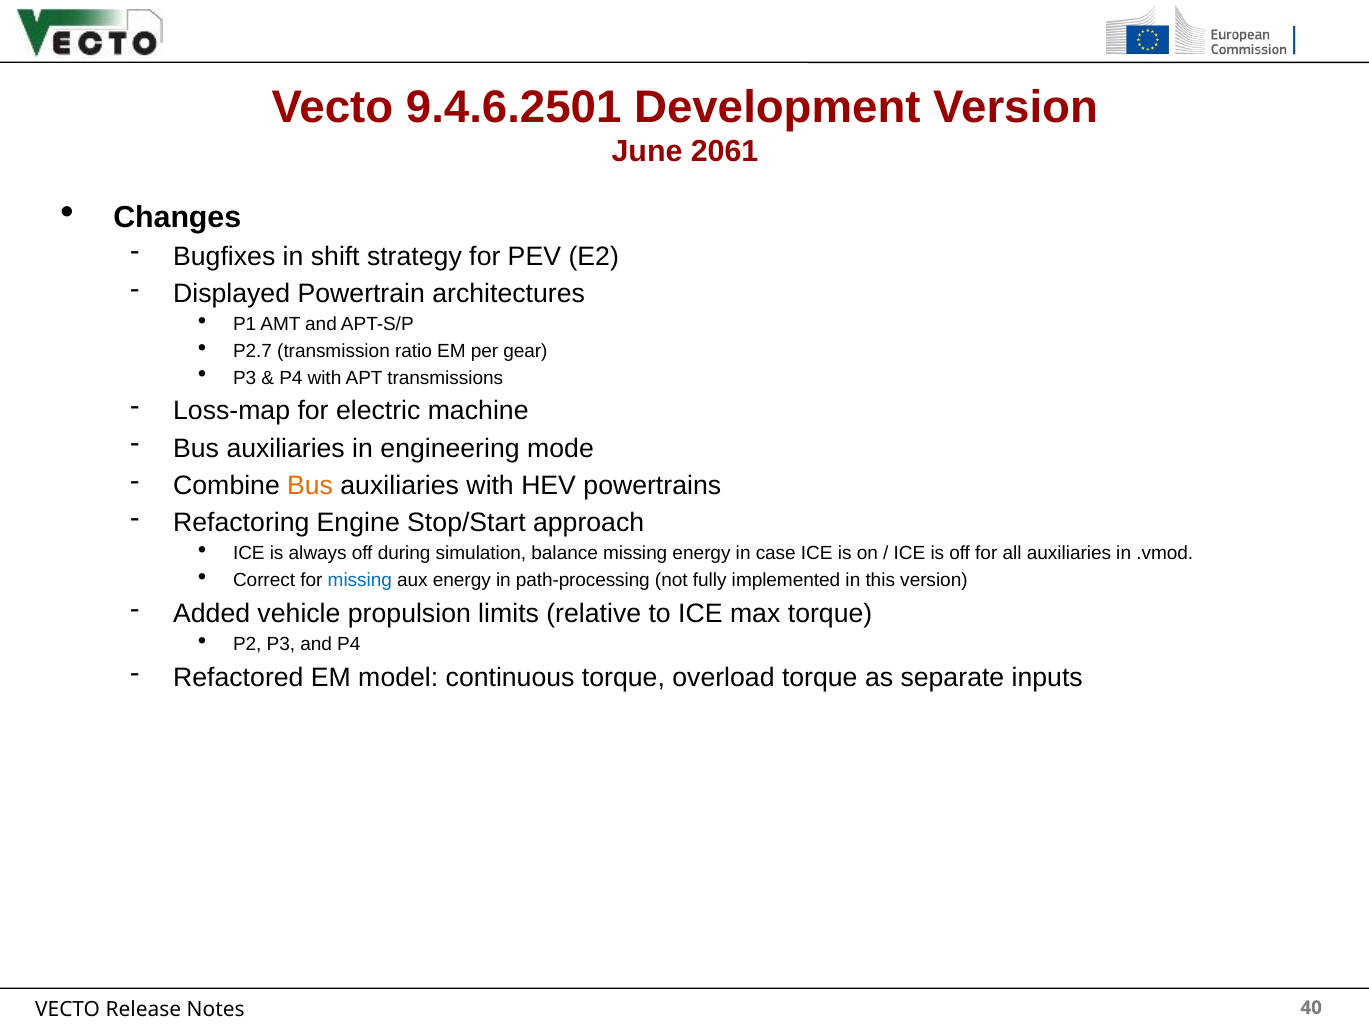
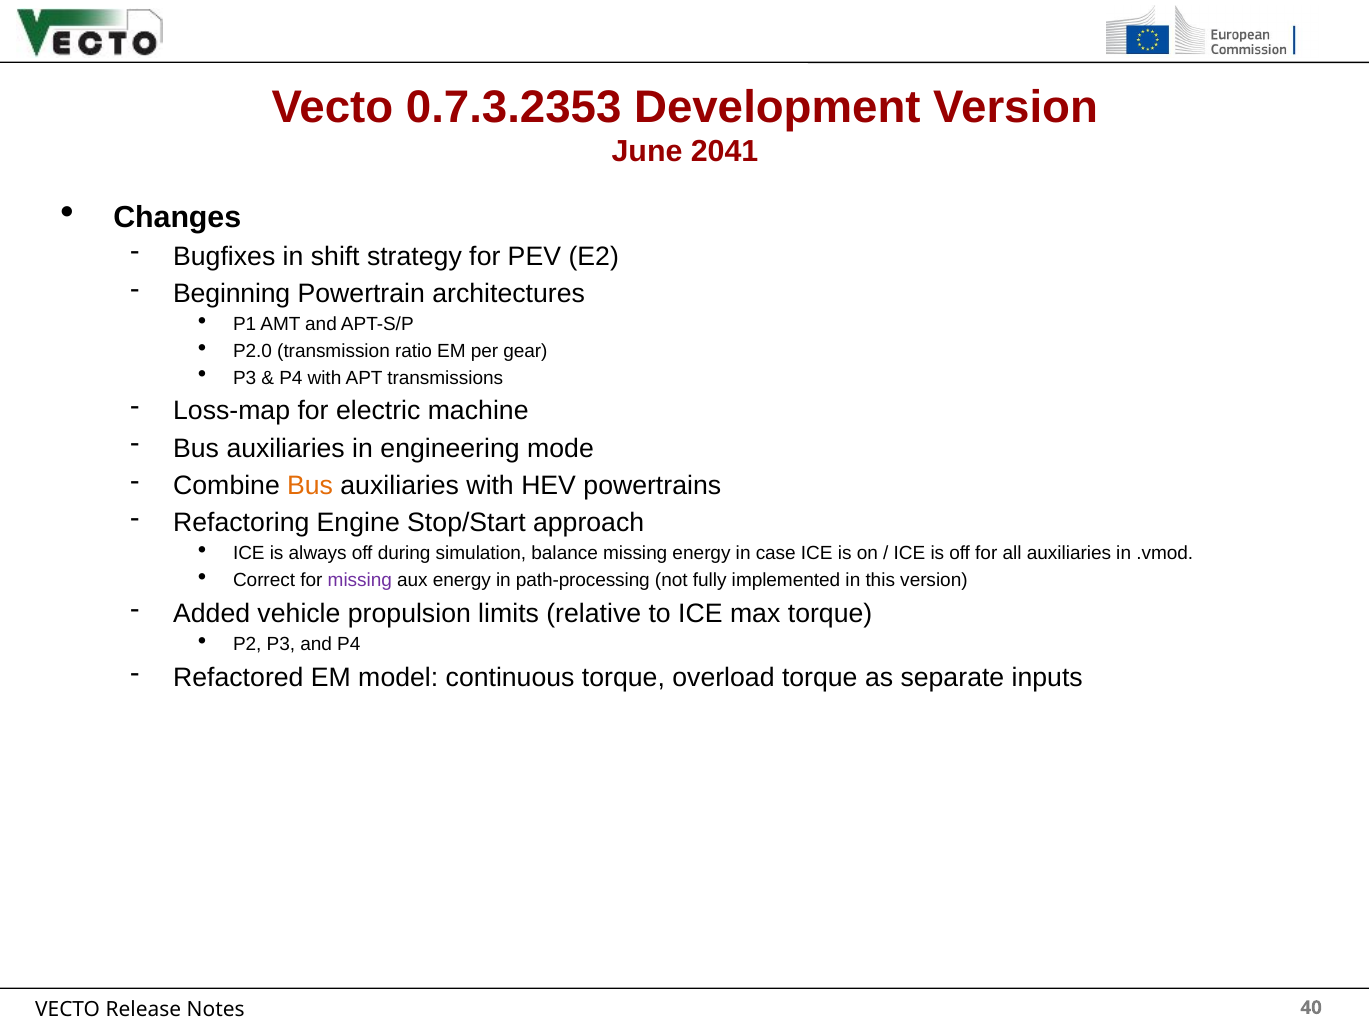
9.4.6.2501: 9.4.6.2501 -> 0.7.3.2353
2061: 2061 -> 2041
Displayed: Displayed -> Beginning
P2.7: P2.7 -> P2.0
missing at (360, 580) colour: blue -> purple
